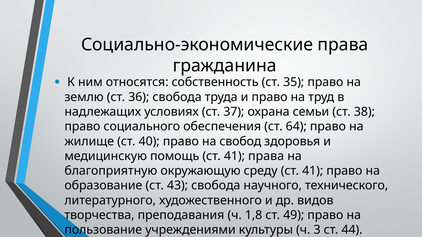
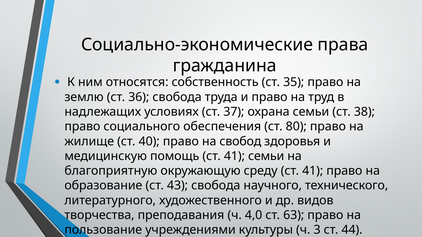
64: 64 -> 80
41 права: права -> семьи
1,8: 1,8 -> 4,0
49: 49 -> 63
